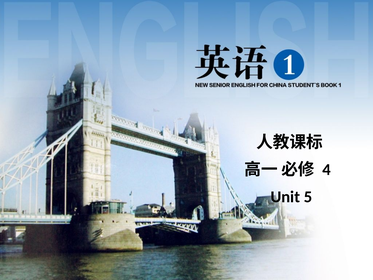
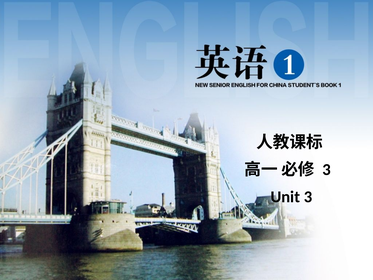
4 at (327, 169): 4 -> 3
Unit 5: 5 -> 3
